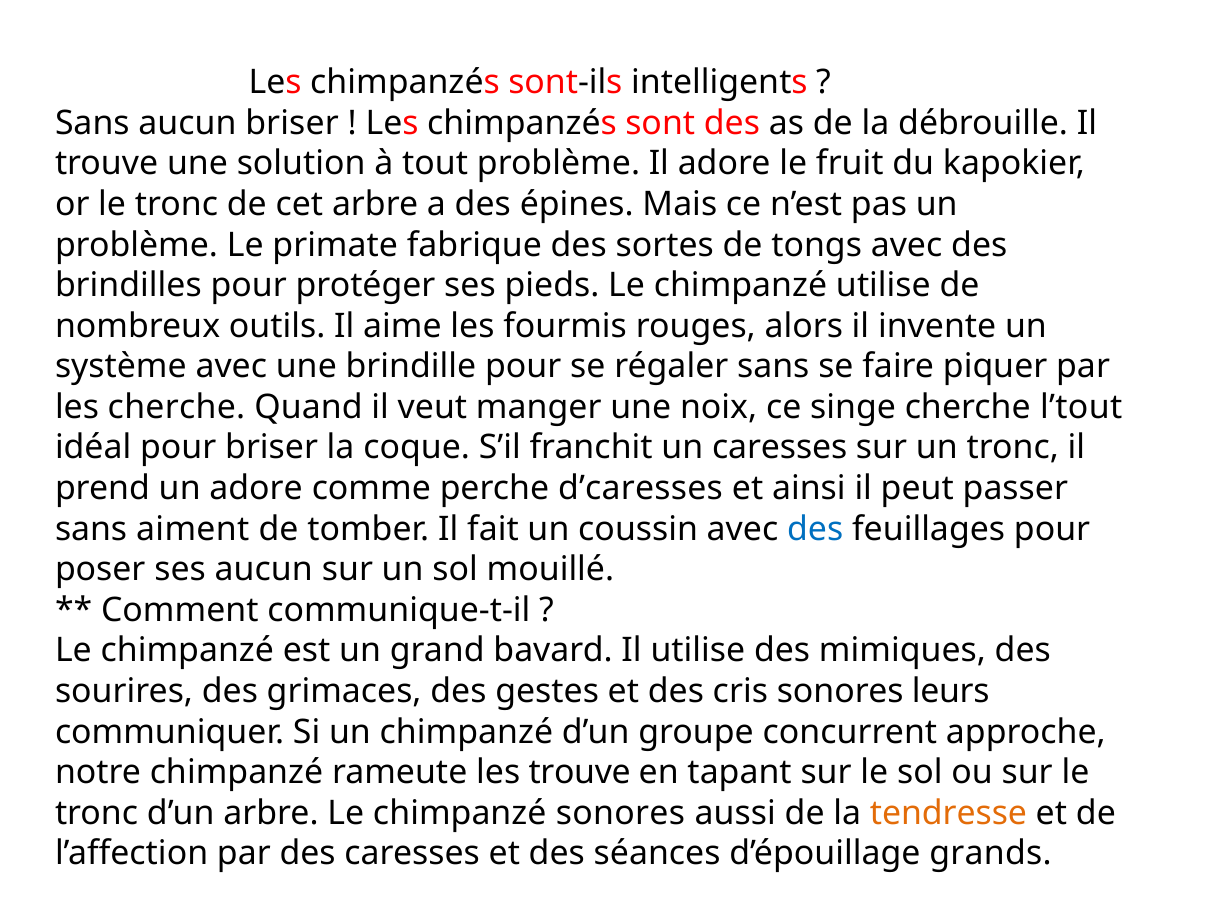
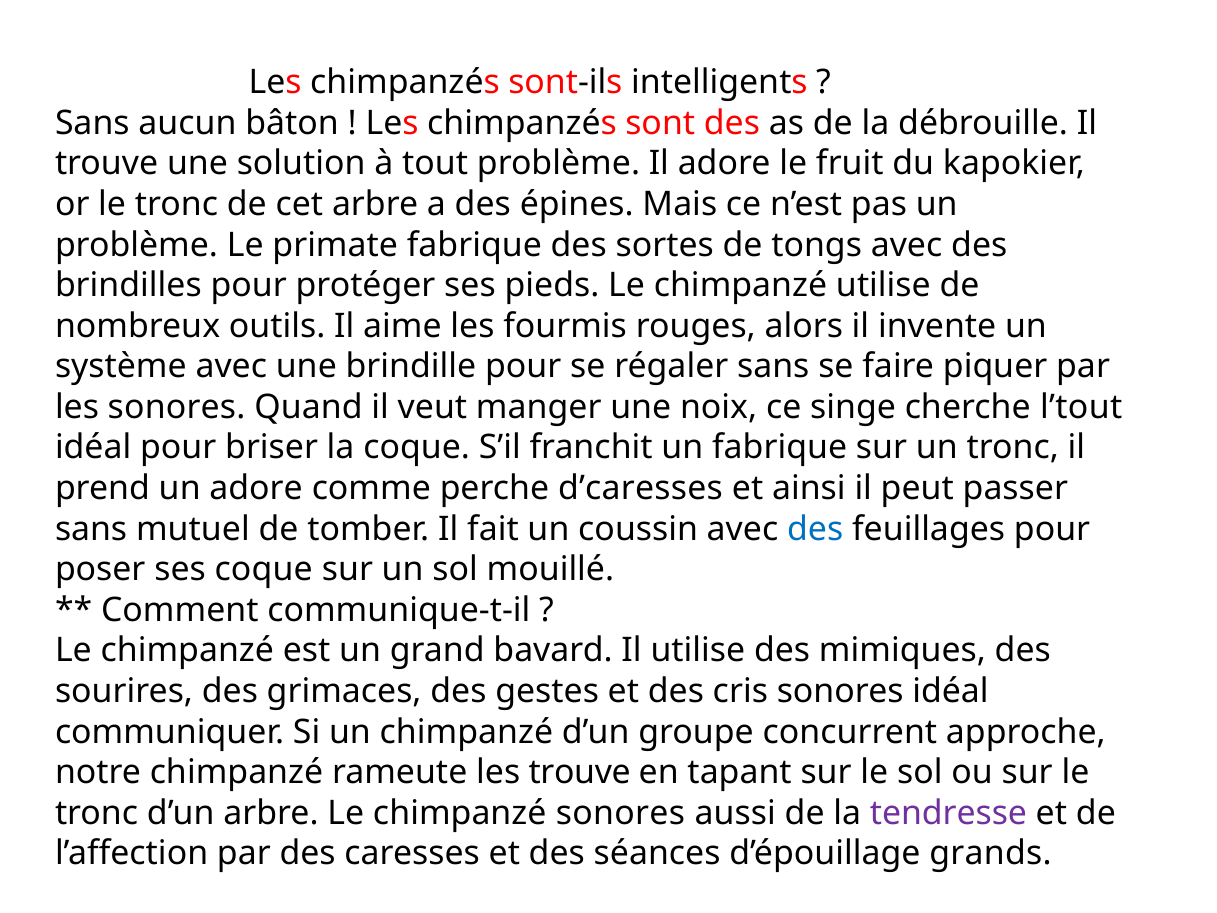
aucun briser: briser -> bâton
les cherche: cherche -> sonores
un caresses: caresses -> fabrique
aiment: aiment -> mutuel
ses aucun: aucun -> coque
sonores leurs: leurs -> idéal
tendresse colour: orange -> purple
